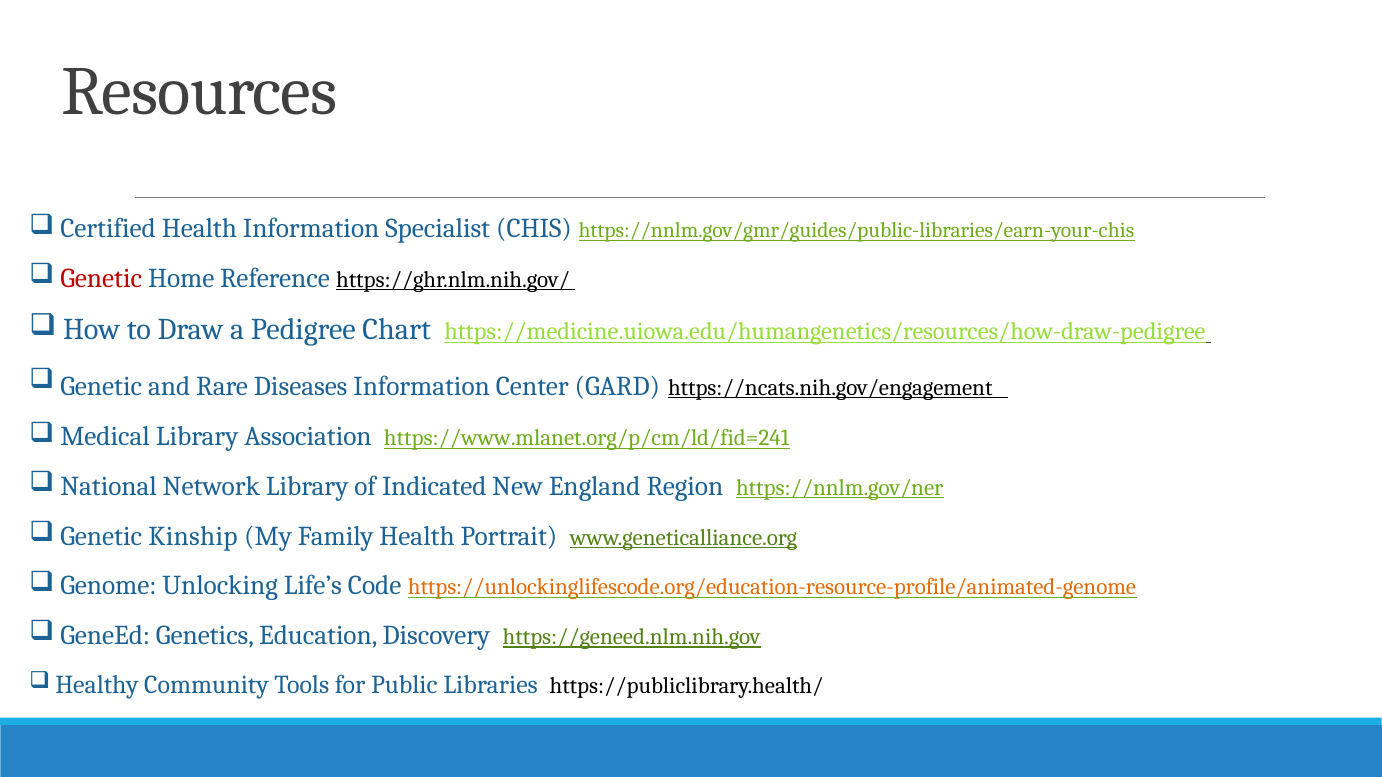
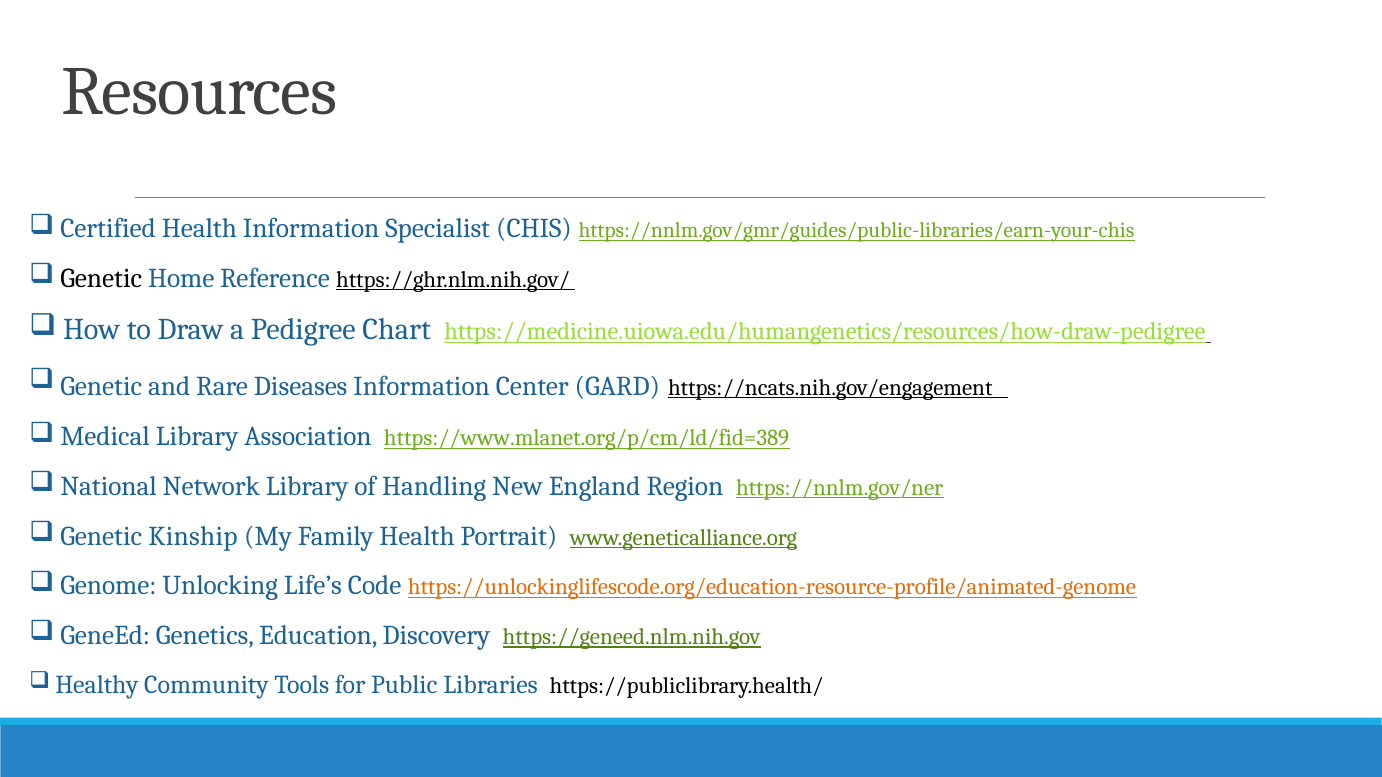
Genetic at (101, 279) colour: red -> black
https://www.mlanet.org/p/cm/ld/fid=241: https://www.mlanet.org/p/cm/ld/fid=241 -> https://www.mlanet.org/p/cm/ld/fid=389
Indicated: Indicated -> Handling
